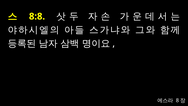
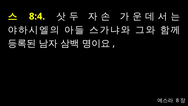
8:8: 8:8 -> 8:4
